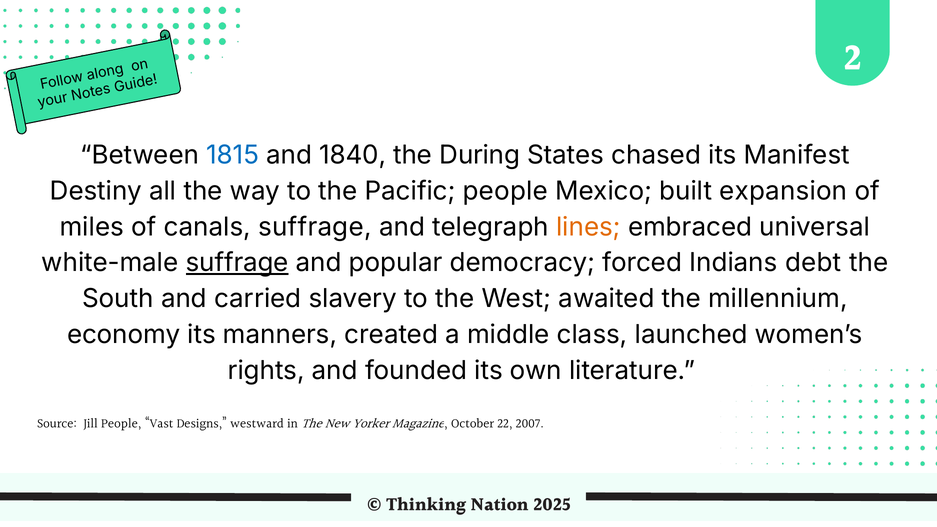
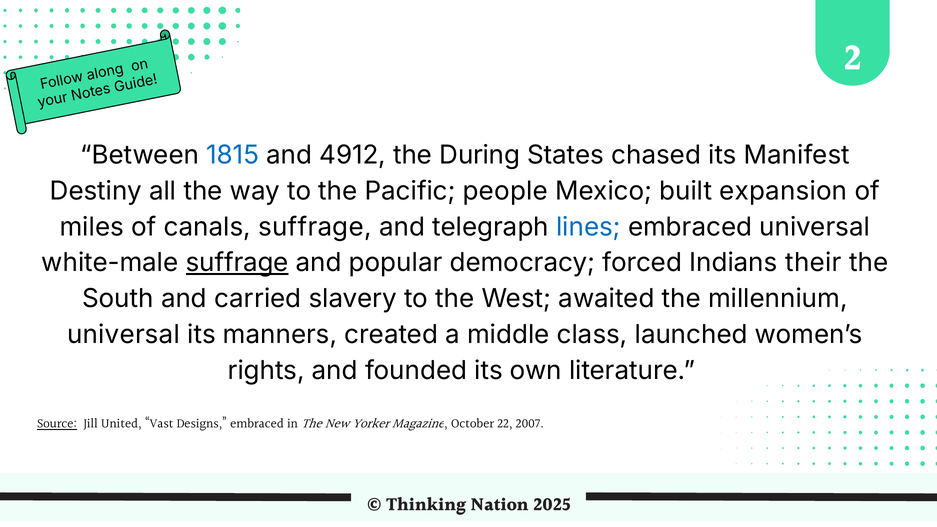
1840: 1840 -> 4912
lines colour: orange -> blue
debt: debt -> their
economy at (124, 335): economy -> universal
Source underline: none -> present
Jill People: People -> United
Designs westward: westward -> embraced
